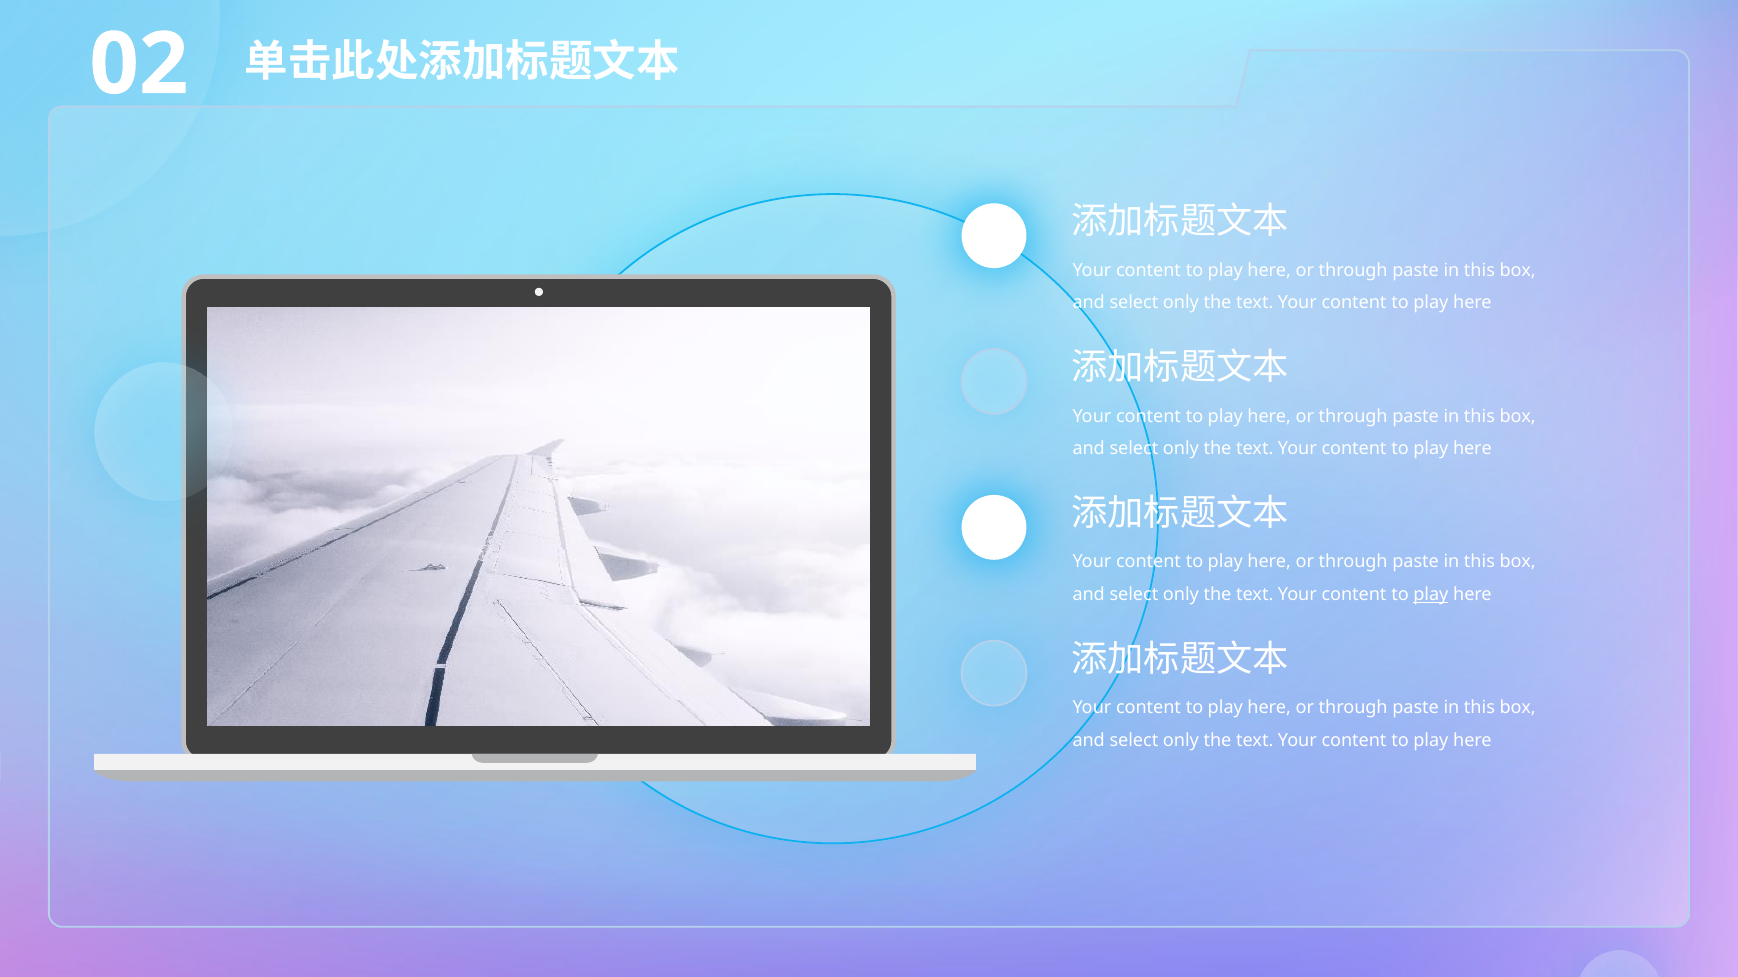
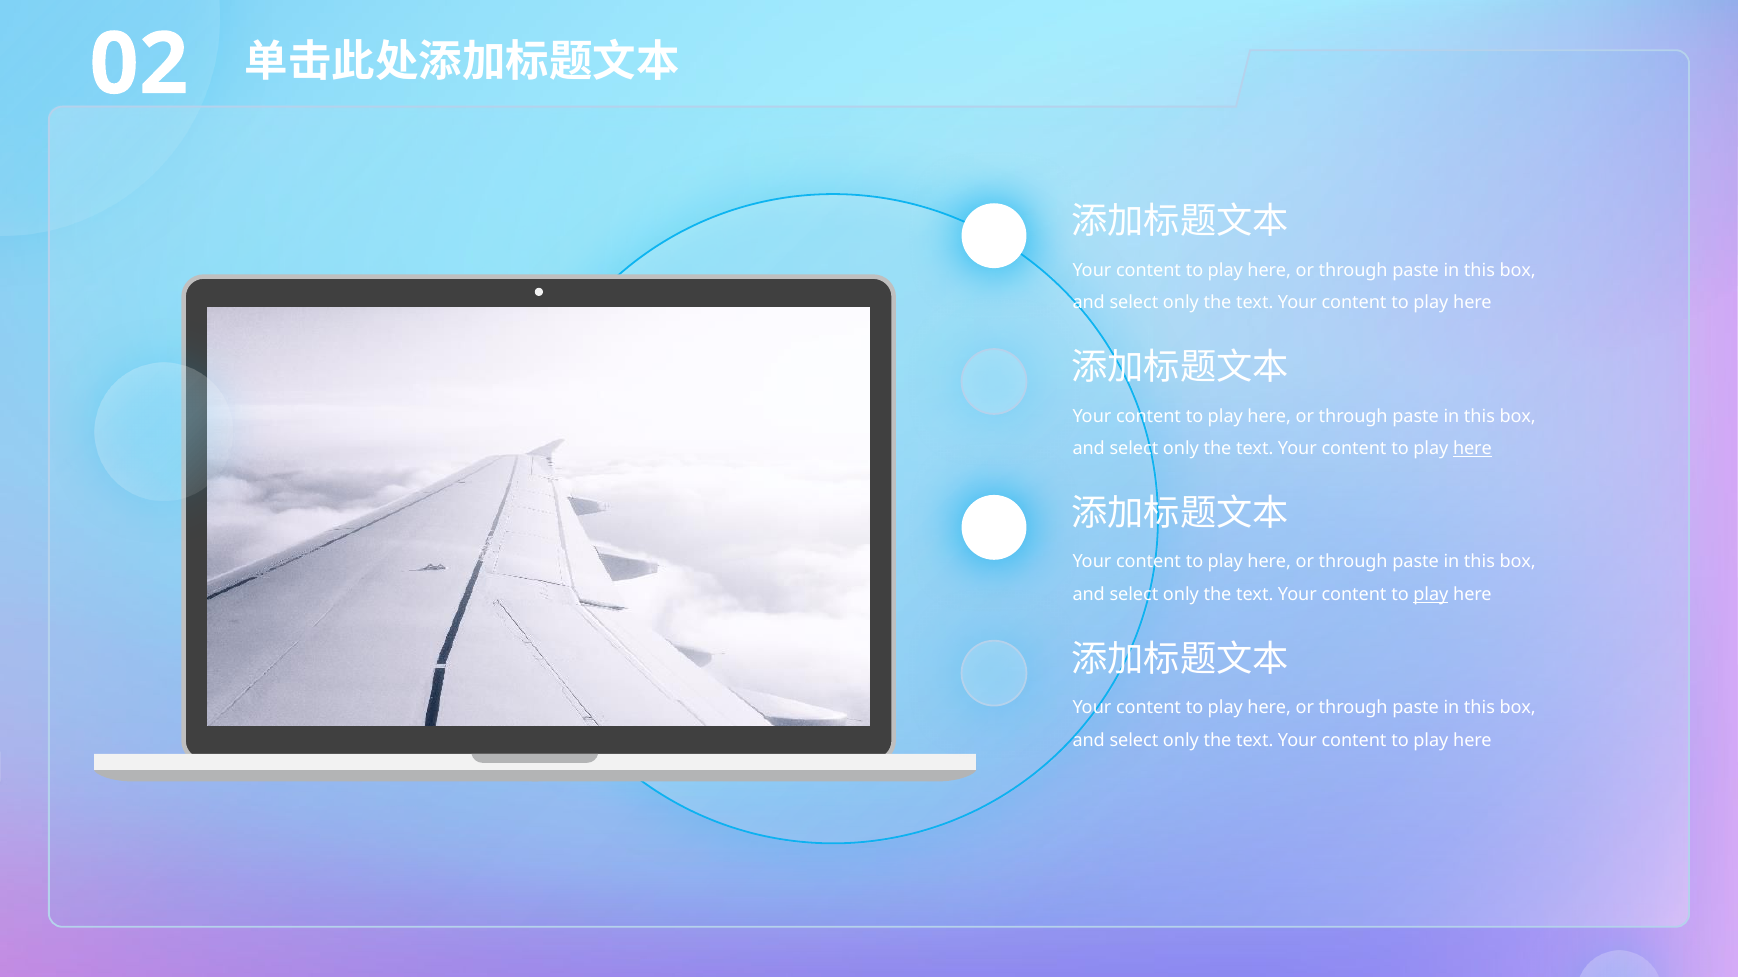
here at (1472, 449) underline: none -> present
